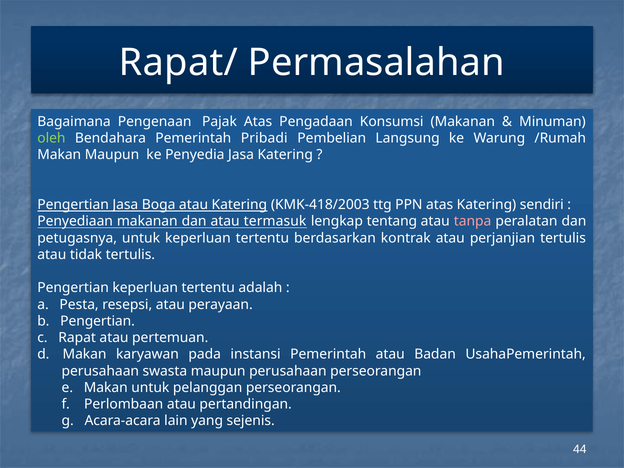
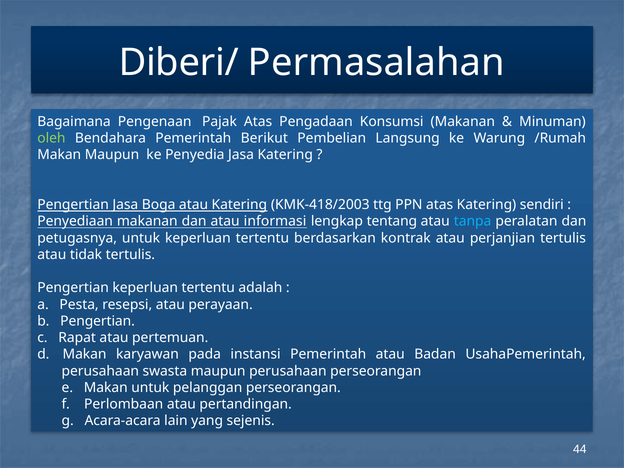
Rapat/: Rapat/ -> Diberi/
Pribadi: Pribadi -> Berikut
termasuk: termasuk -> informasi
tanpa colour: pink -> light blue
